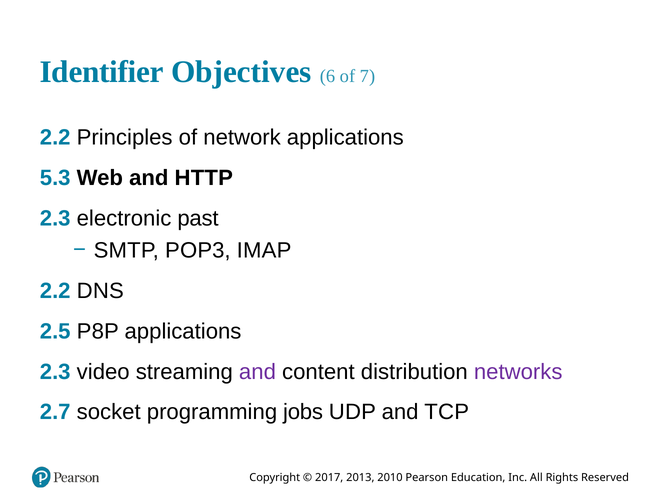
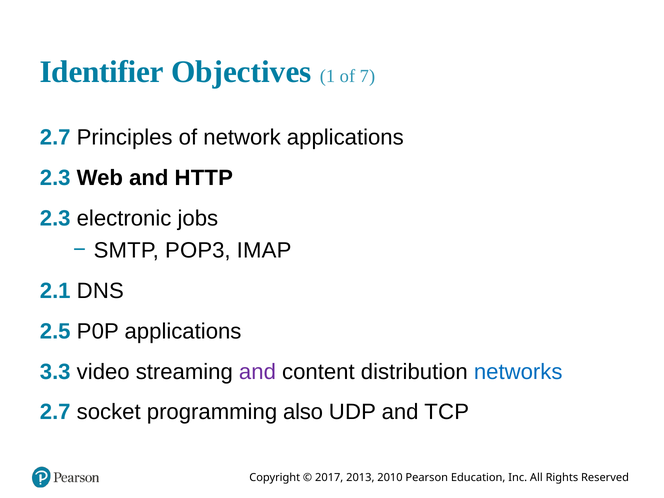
6: 6 -> 1
2.2 at (55, 138): 2.2 -> 2.7
5.3 at (55, 178): 5.3 -> 2.3
past: past -> jobs
2.2 at (55, 291): 2.2 -> 2.1
8: 8 -> 0
2.3 at (55, 372): 2.3 -> 3.3
networks colour: purple -> blue
jobs: jobs -> also
